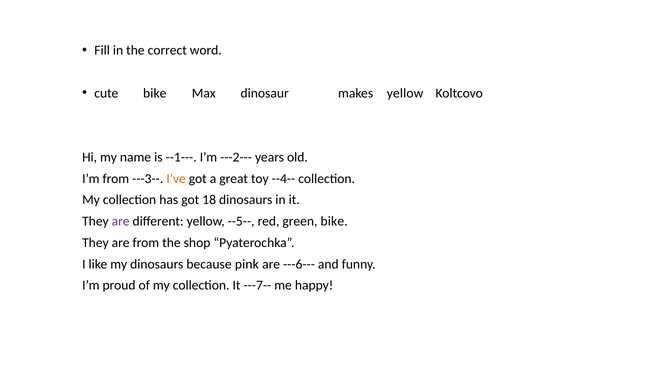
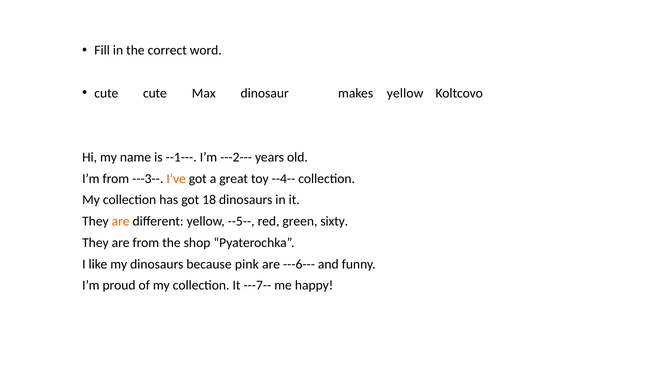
cute bike: bike -> cute
are at (121, 222) colour: purple -> orange
green bike: bike -> sixty
